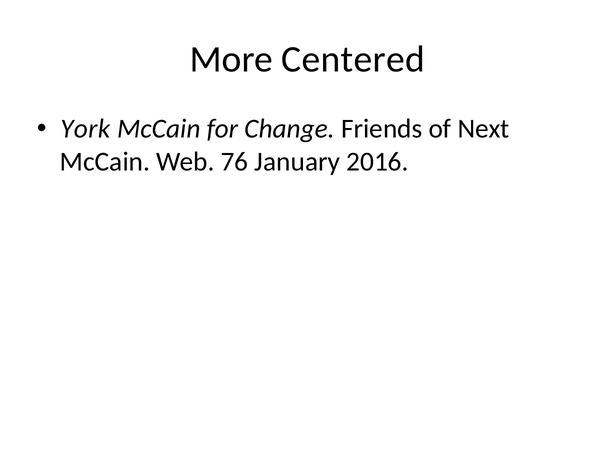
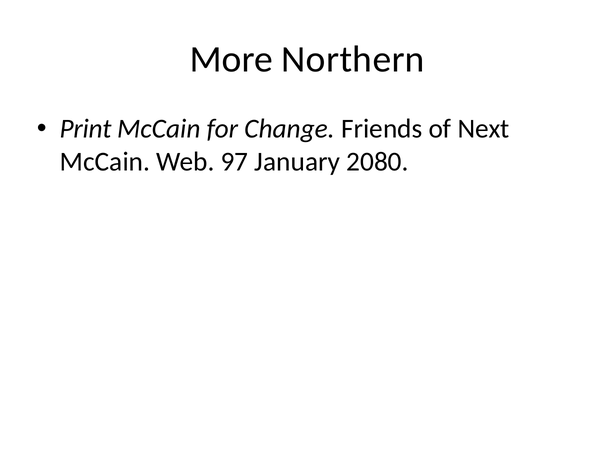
Centered: Centered -> Northern
York: York -> Print
76: 76 -> 97
2016: 2016 -> 2080
